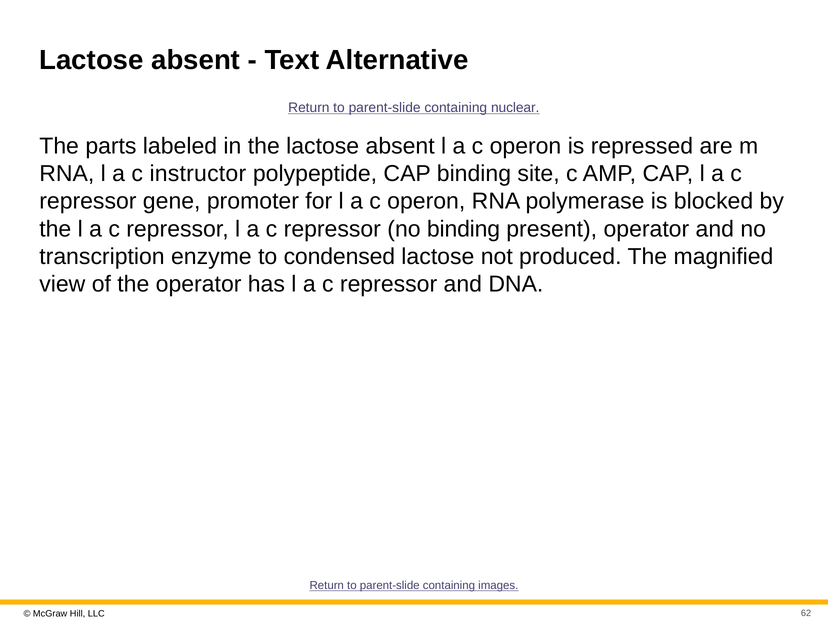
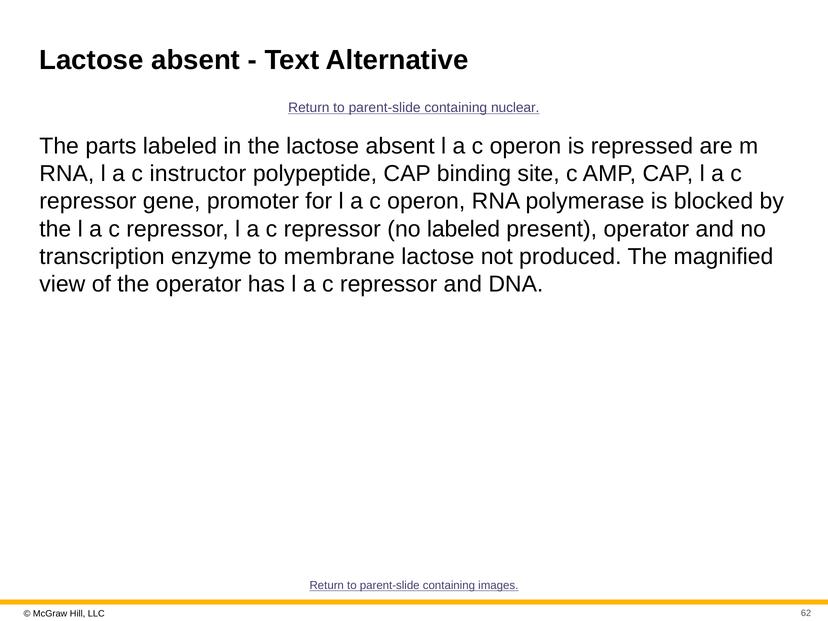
no binding: binding -> labeled
condensed: condensed -> membrane
